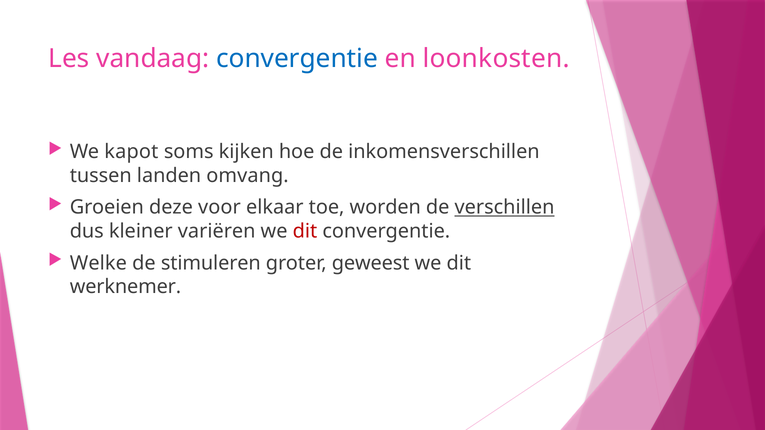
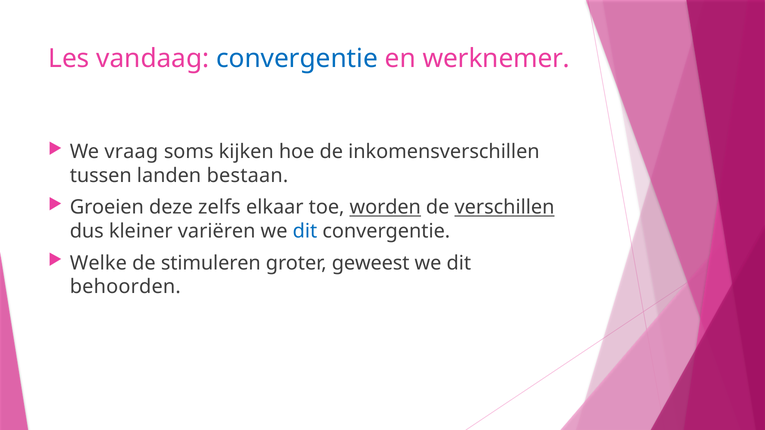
loonkosten: loonkosten -> werknemer
kapot: kapot -> vraag
omvang: omvang -> bestaan
voor: voor -> zelfs
worden underline: none -> present
dit at (305, 231) colour: red -> blue
werknemer: werknemer -> behoorden
